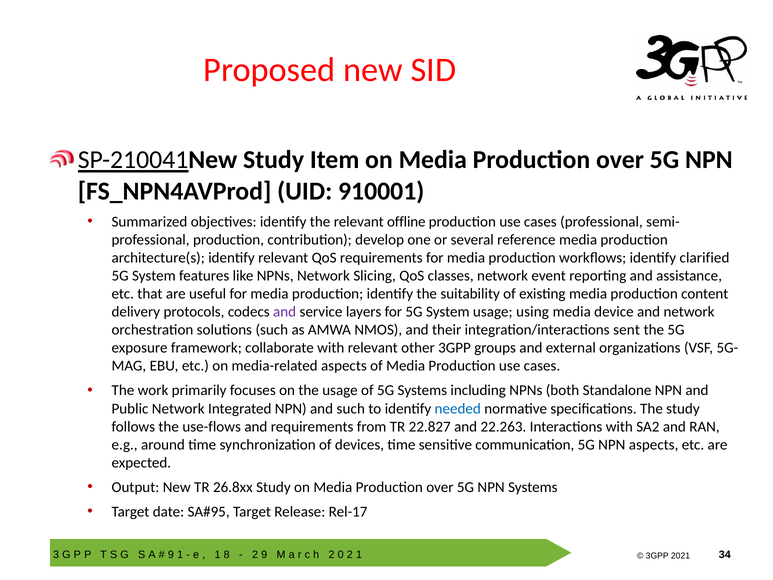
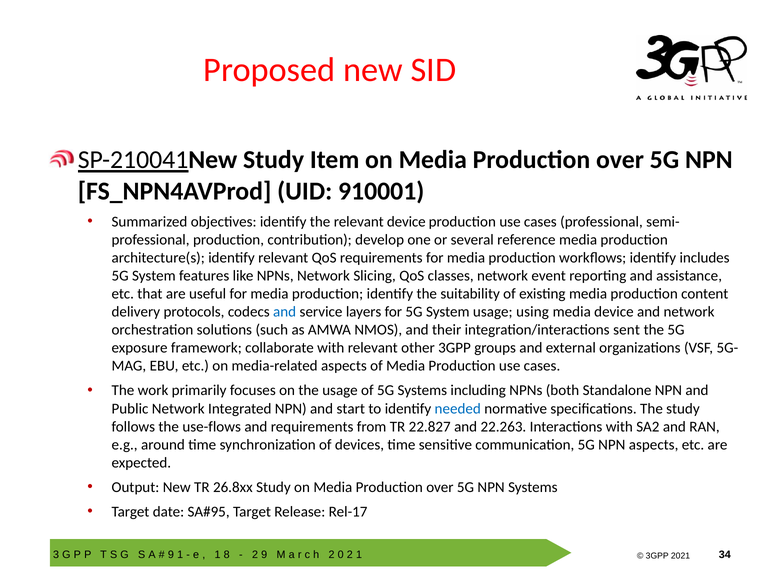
relevant offline: offline -> device
clarified: clarified -> includes
and at (285, 312) colour: purple -> blue
and such: such -> start
